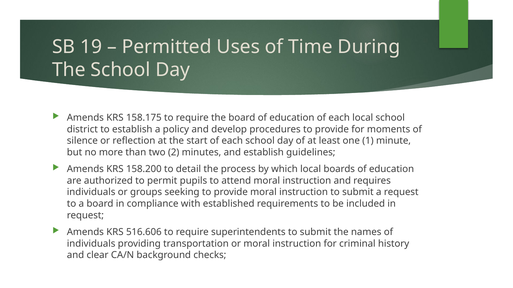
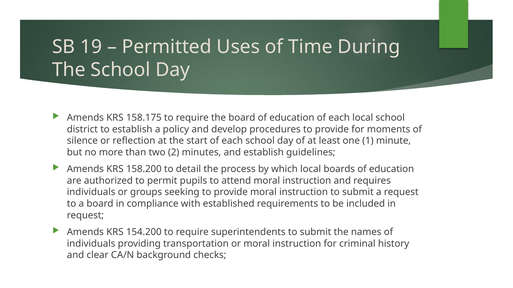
516.606: 516.606 -> 154.200
